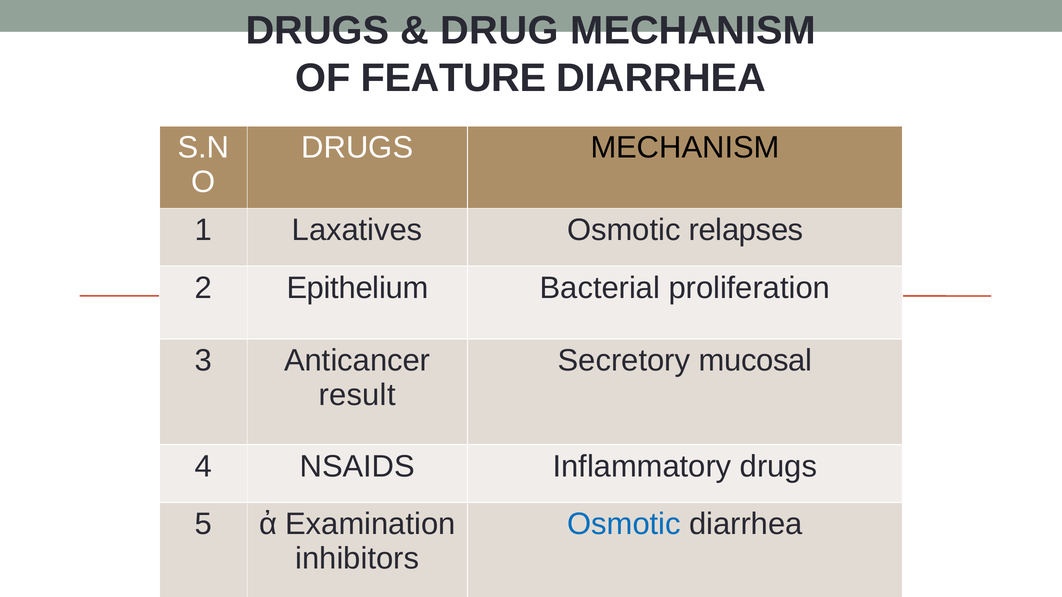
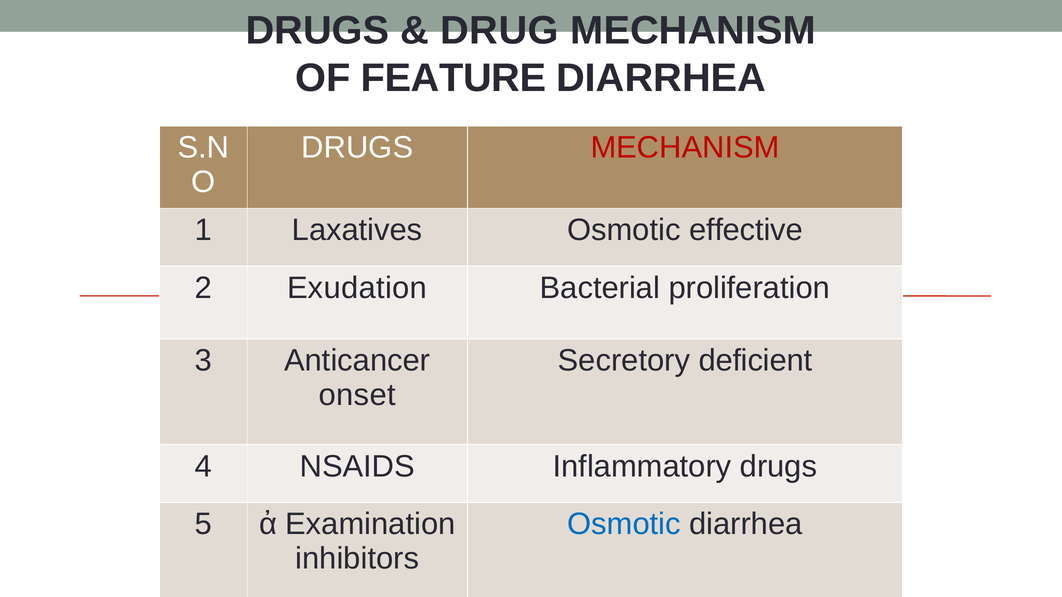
MECHANISM at (685, 148) colour: black -> red
relapses: relapses -> effective
Epithelium: Epithelium -> Exudation
mucosal: mucosal -> deficient
result: result -> onset
